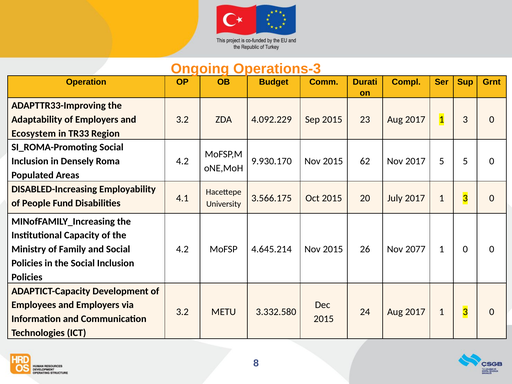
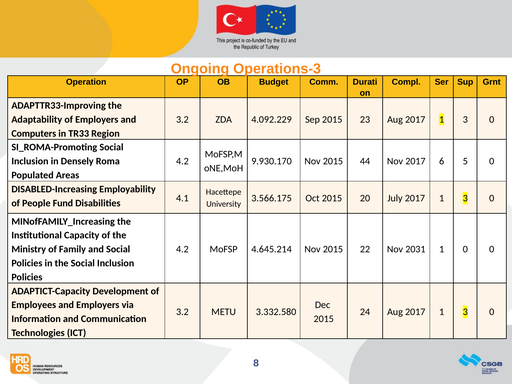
Ecosystem: Ecosystem -> Computers
62: 62 -> 44
2017 5: 5 -> 6
26: 26 -> 22
2077: 2077 -> 2031
